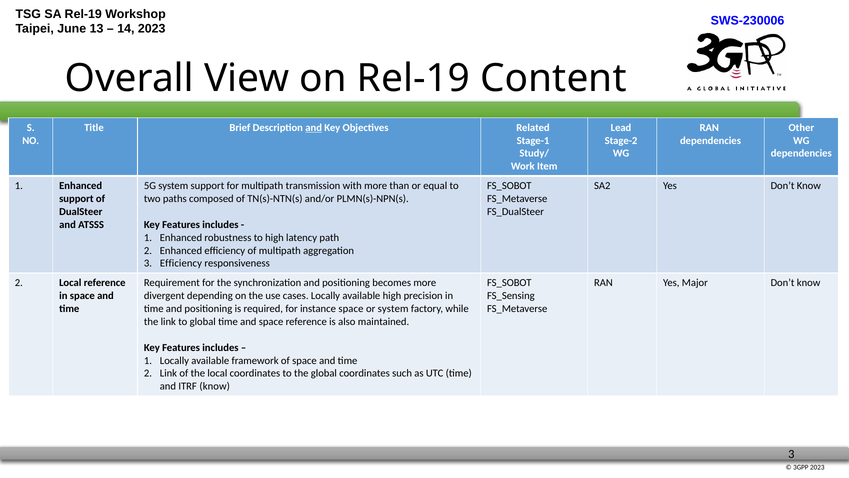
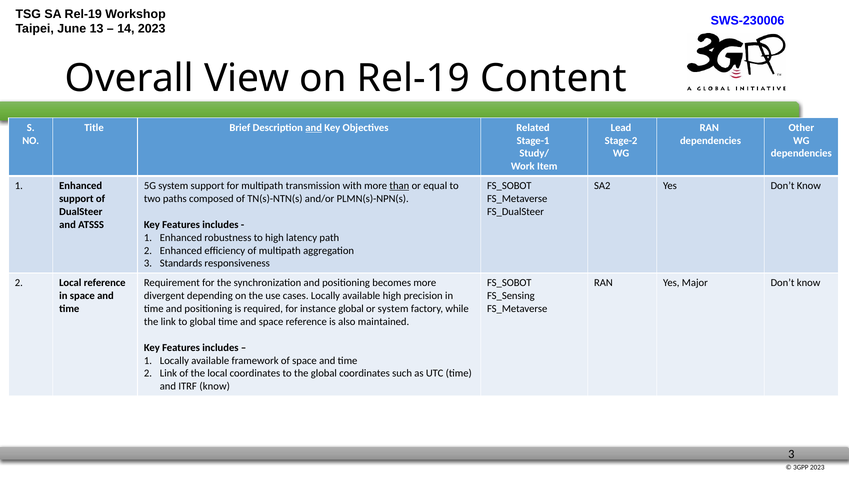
than underline: none -> present
Efficiency at (181, 263): Efficiency -> Standards
instance space: space -> global
